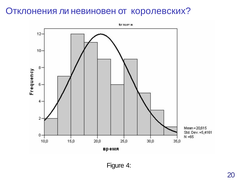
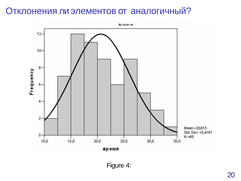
невиновен: невиновен -> элементов
королевских: королевских -> аналогичный
